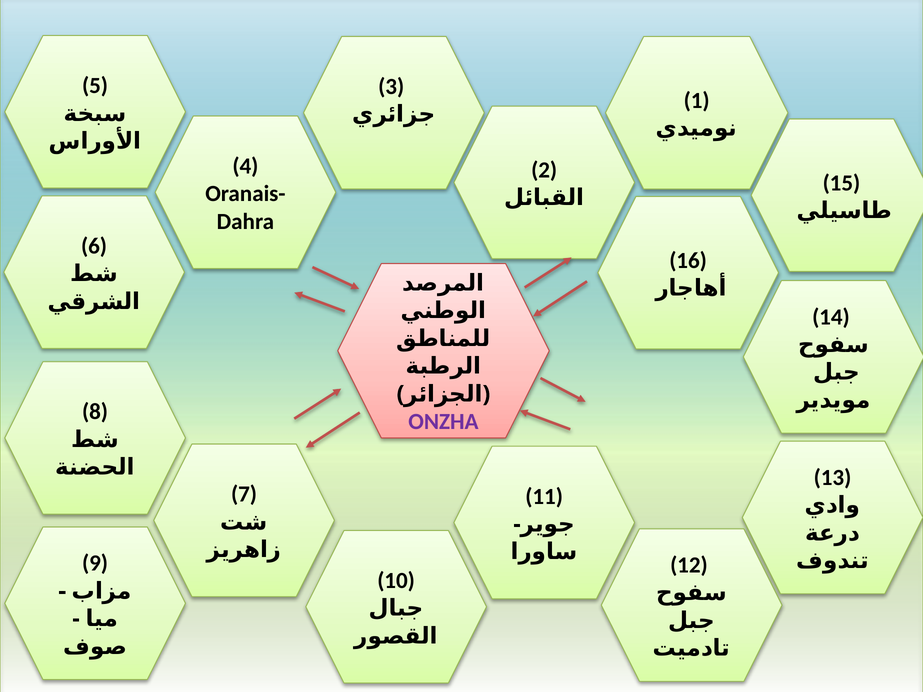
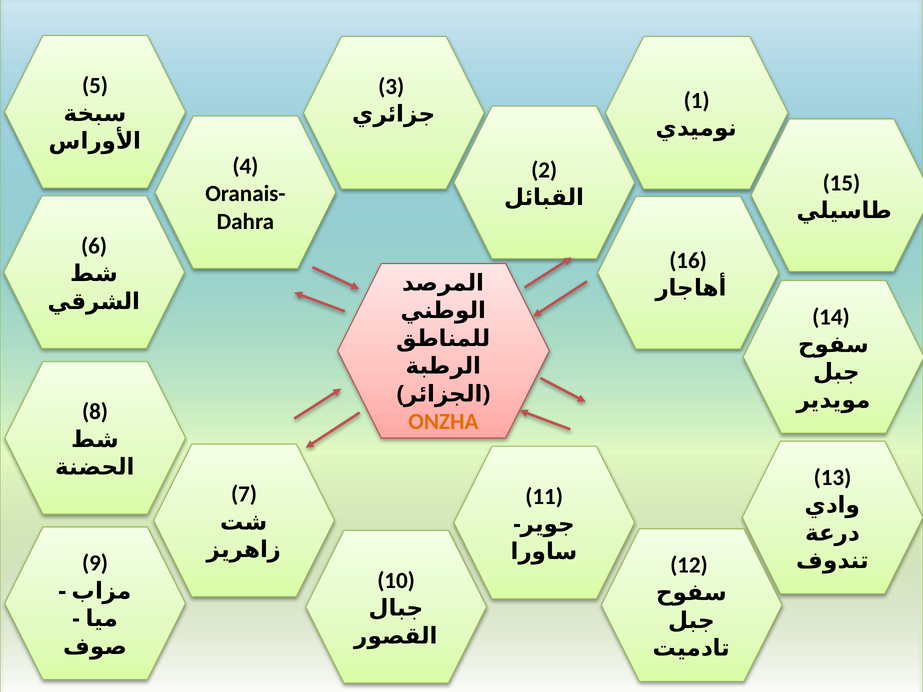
ONZHA colour: purple -> orange
